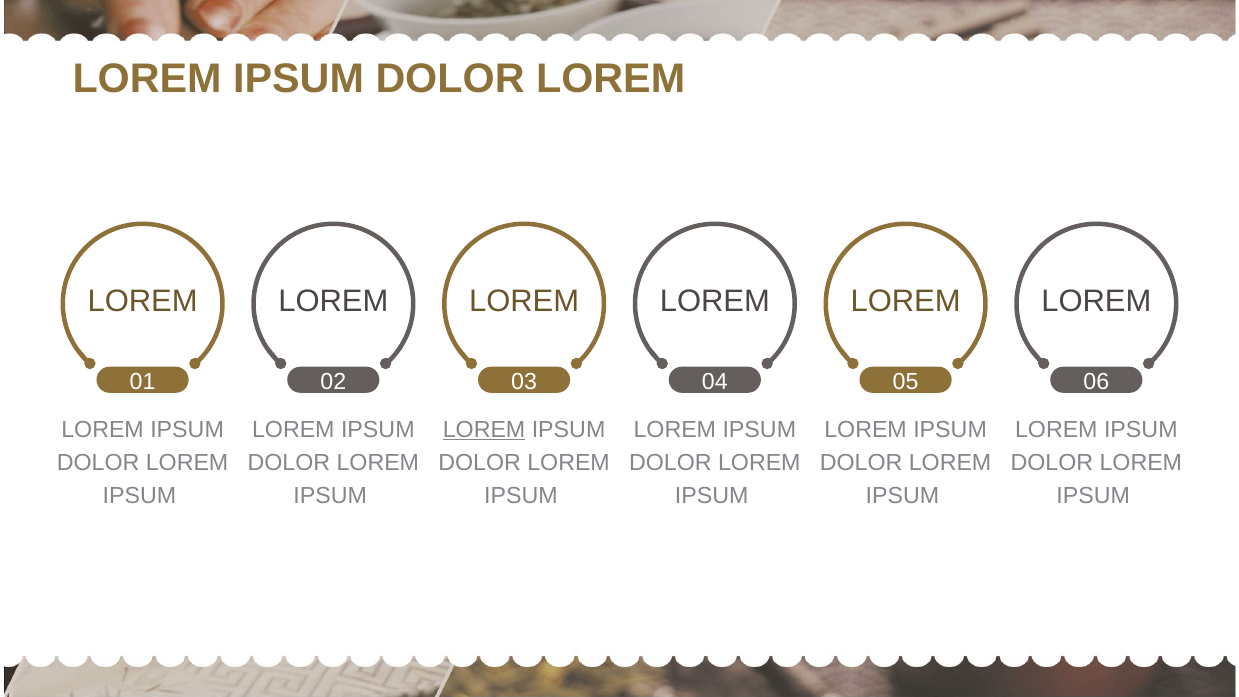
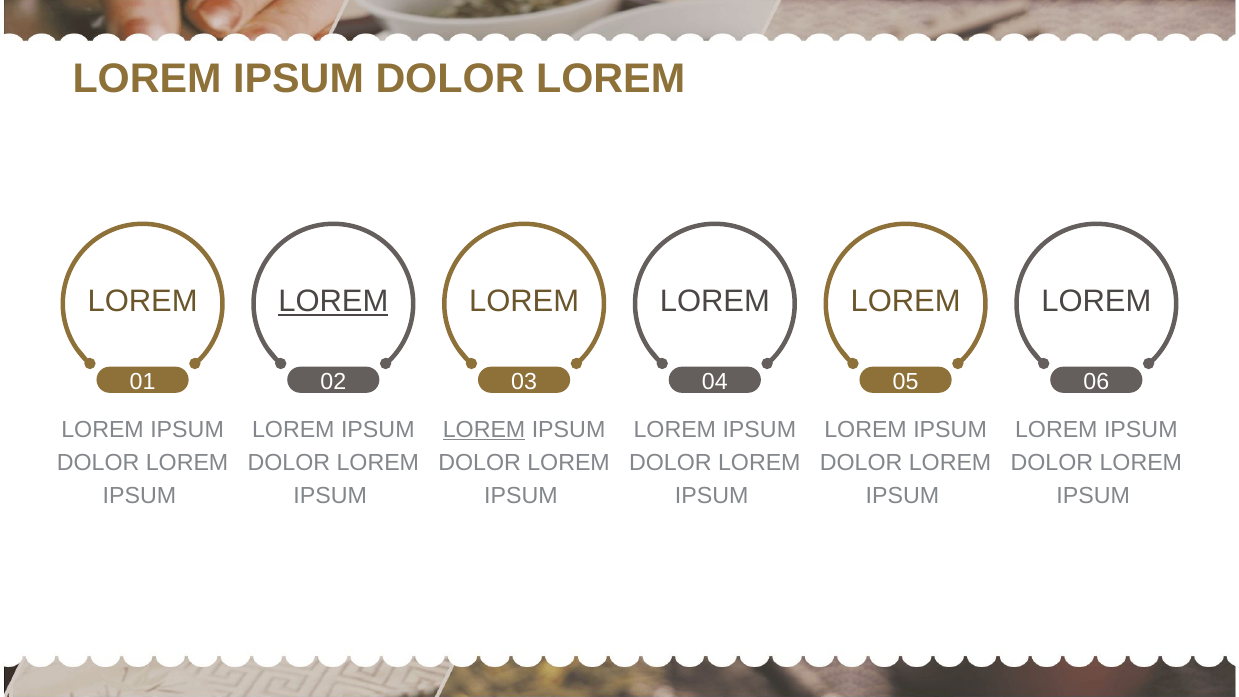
LOREM at (333, 301) underline: none -> present
